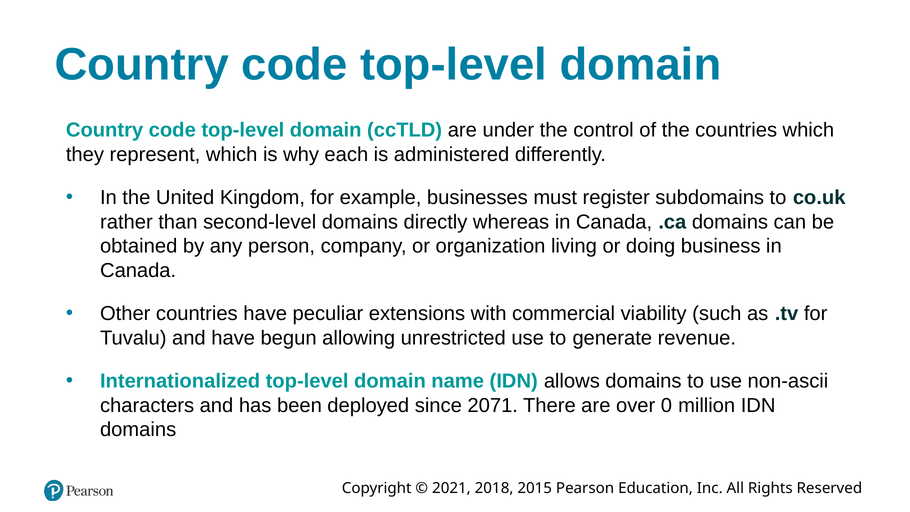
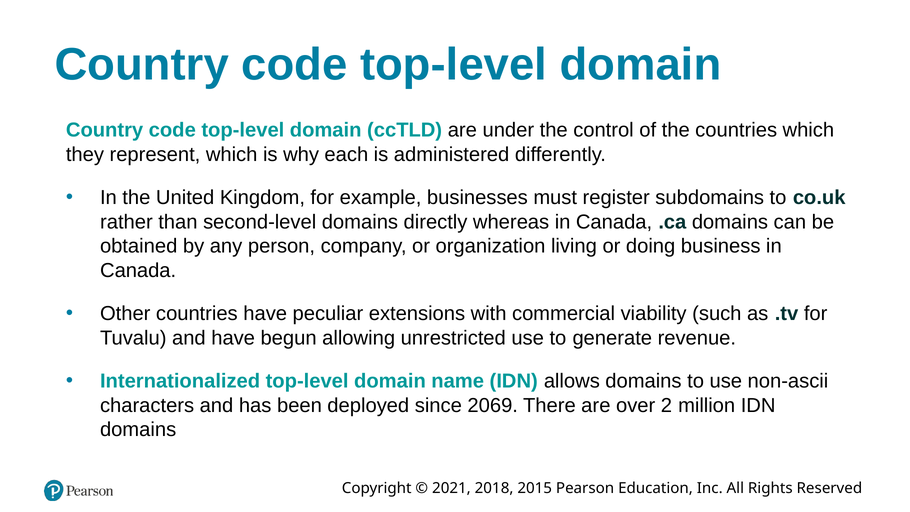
2071: 2071 -> 2069
0: 0 -> 2
